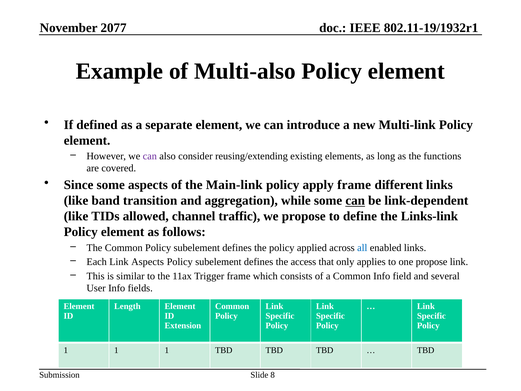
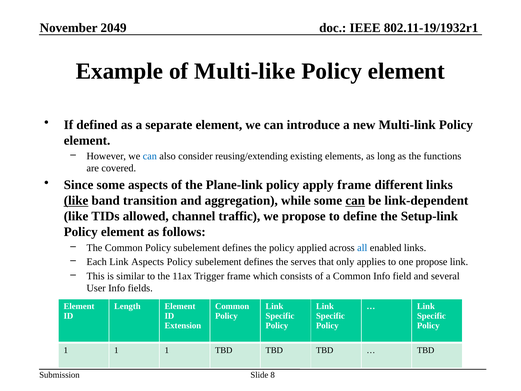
2077: 2077 -> 2049
Multi-also: Multi-also -> Multi-like
can at (150, 156) colour: purple -> blue
Main-link: Main-link -> Plane-link
like at (76, 201) underline: none -> present
Links-link: Links-link -> Setup-link
access: access -> serves
